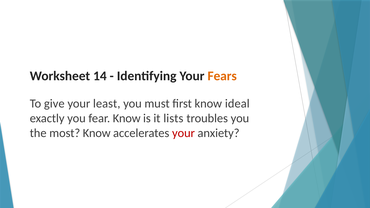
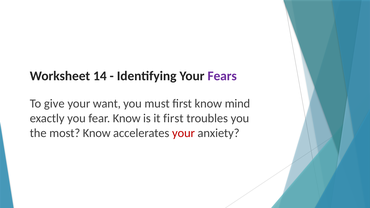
Fears colour: orange -> purple
least: least -> want
ideal: ideal -> mind
it lists: lists -> first
